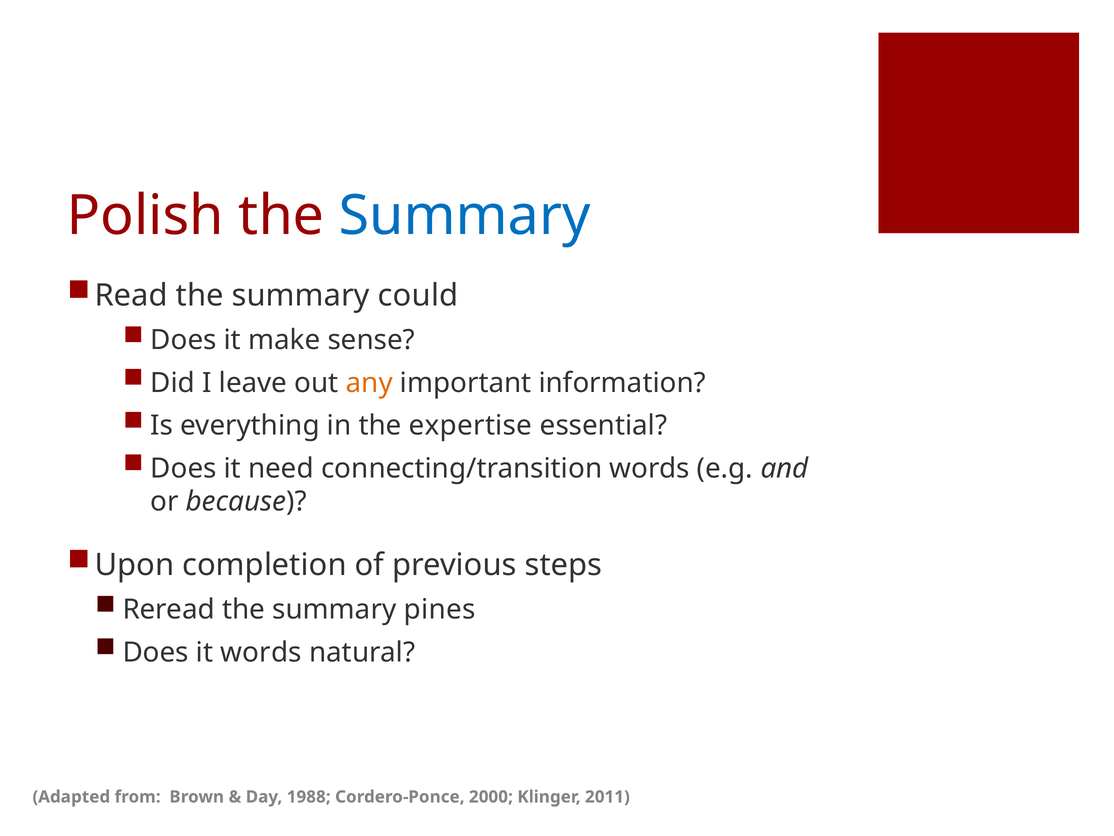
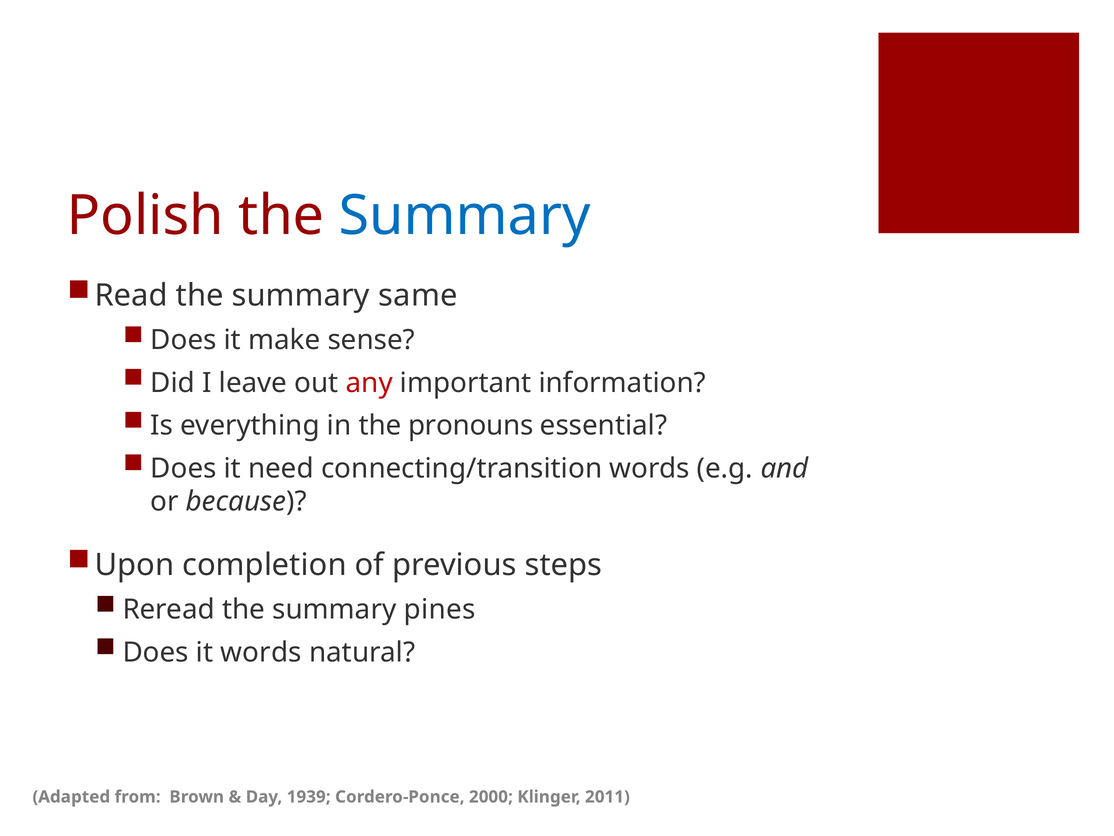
could: could -> same
any colour: orange -> red
expertise: expertise -> pronouns
1988: 1988 -> 1939
